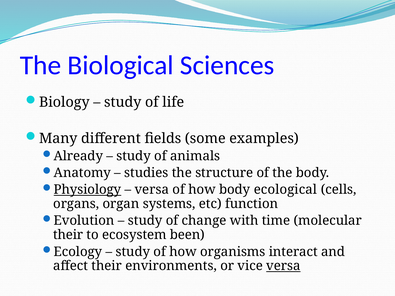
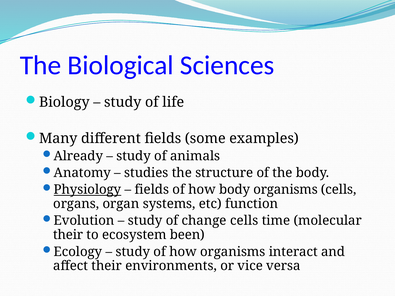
versa at (152, 190): versa -> fields
body ecological: ecological -> organisms
change with: with -> cells
versa at (283, 266) underline: present -> none
